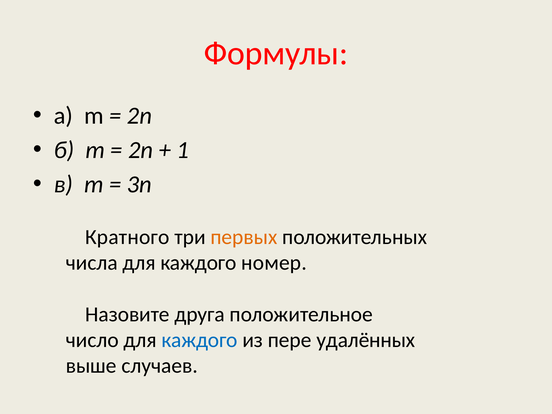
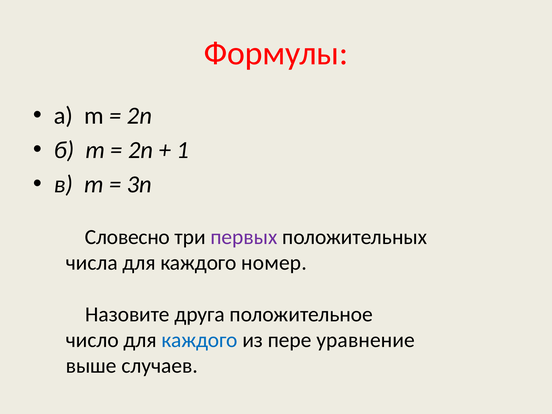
Кратного: Кратного -> Словесно
первых colour: orange -> purple
удалённых: удалённых -> уравнение
